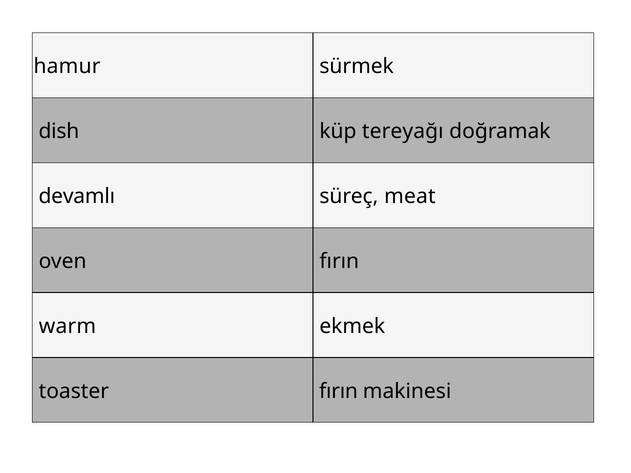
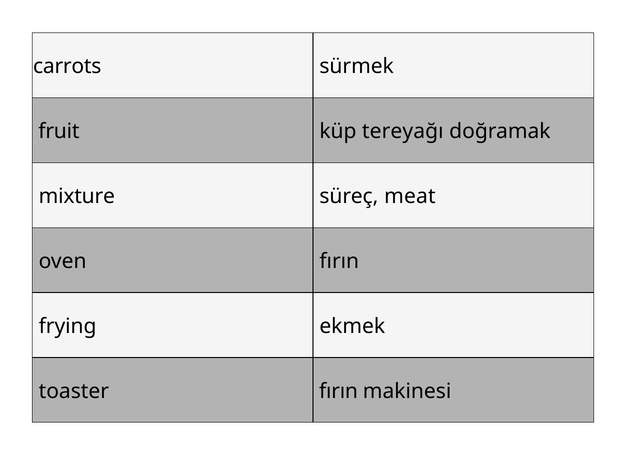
hamur: hamur -> carrots
dish: dish -> fruit
devamlı: devamlı -> mixture
warm: warm -> frying
